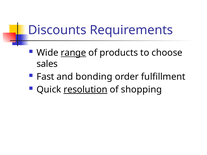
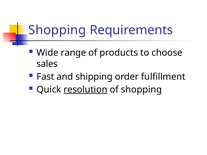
Discounts at (57, 30): Discounts -> Shopping
range underline: present -> none
bonding: bonding -> shipping
